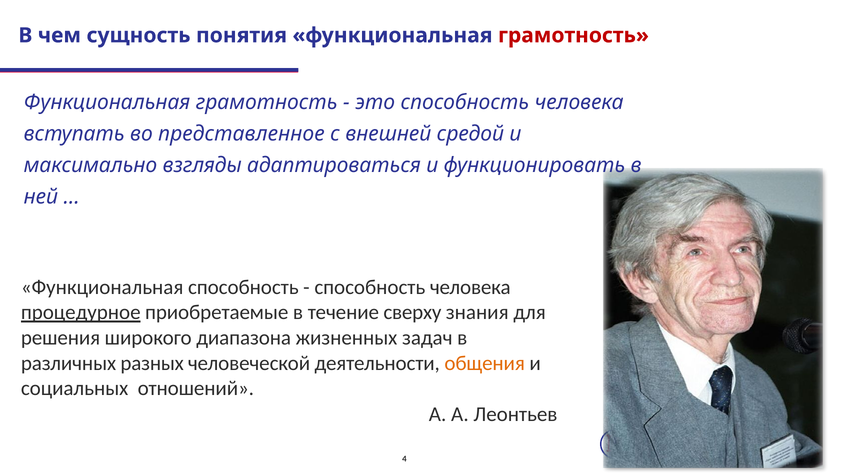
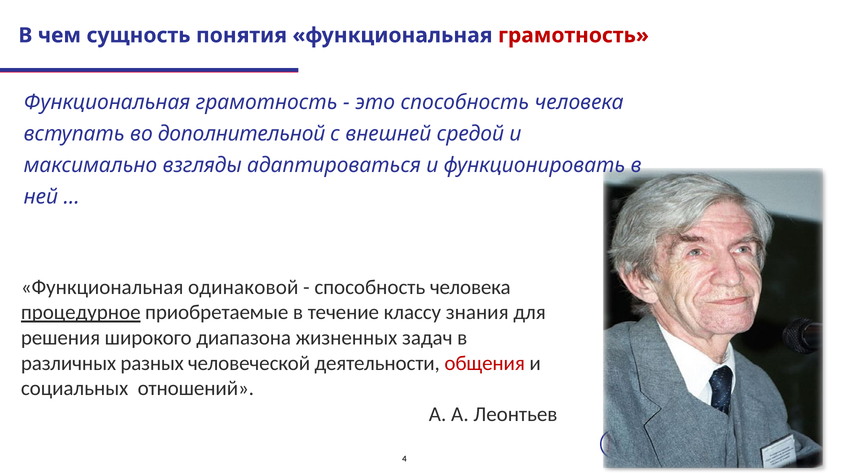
представленное: представленное -> дополнительной
Функциональная способность: способность -> одинаковой
сверху: сверху -> классу
общения colour: orange -> red
